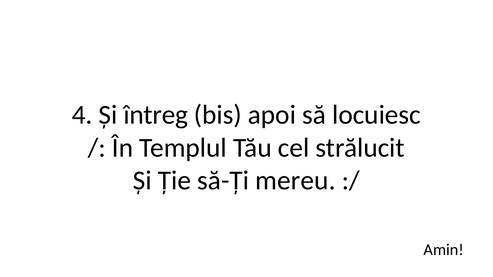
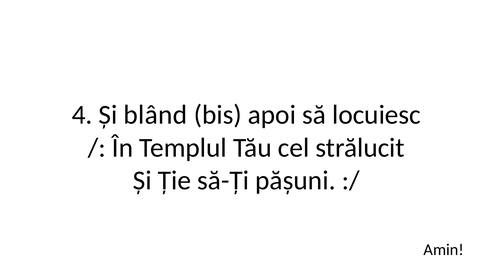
întreg: întreg -> blând
mereu: mereu -> pășuni
